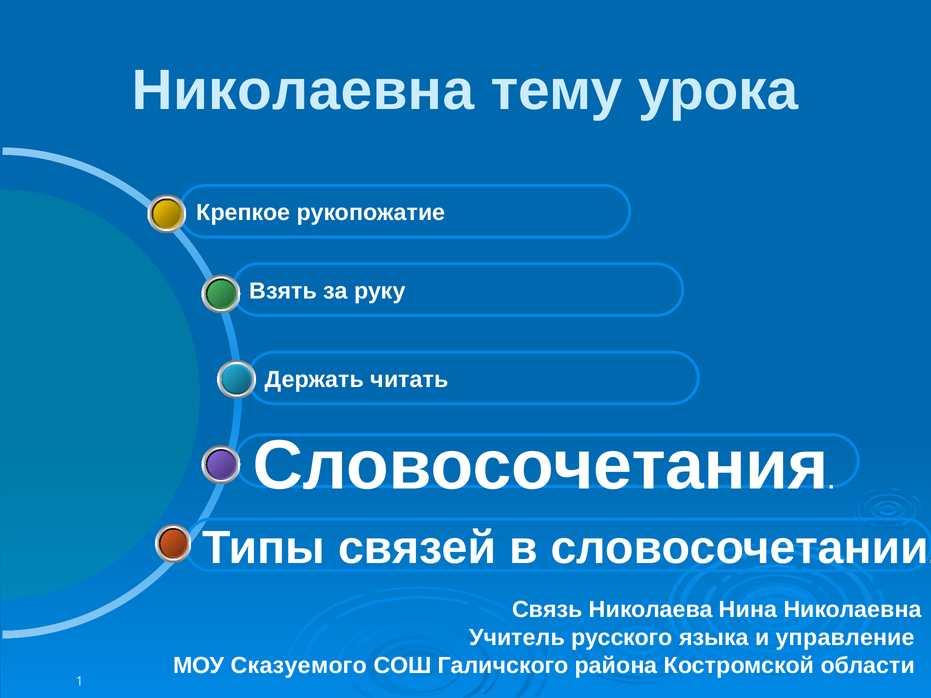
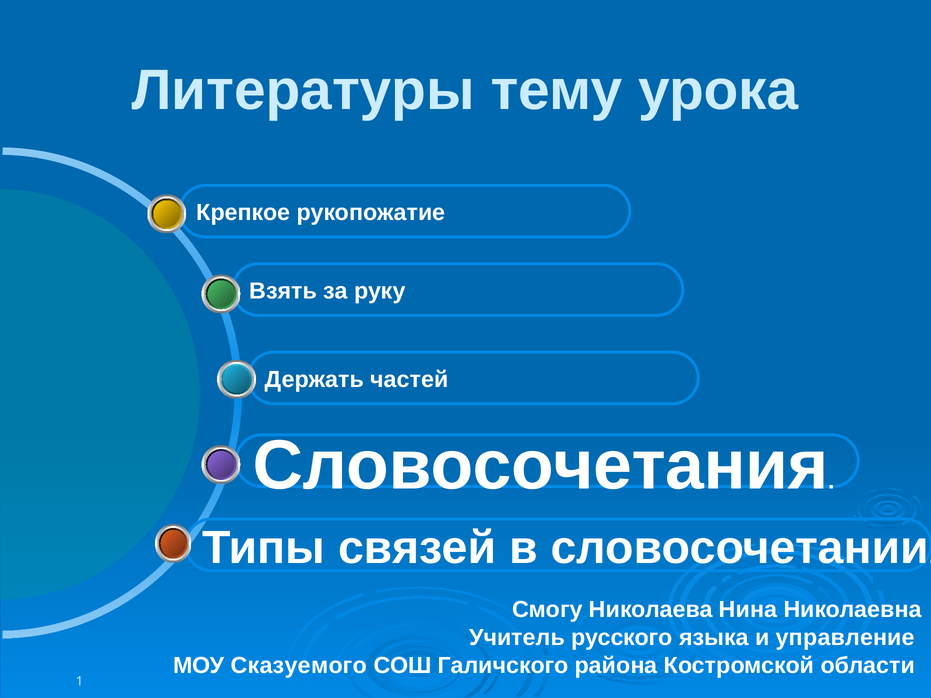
Николаевна at (303, 90): Николаевна -> Литературы
читать: читать -> частей
Связь: Связь -> Смогу
